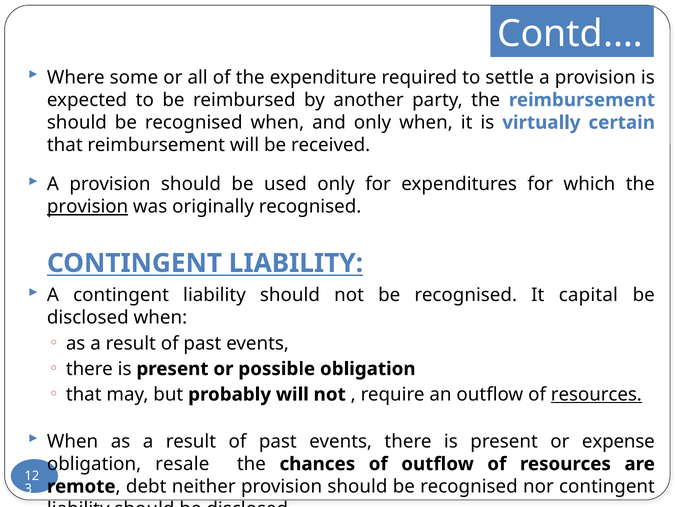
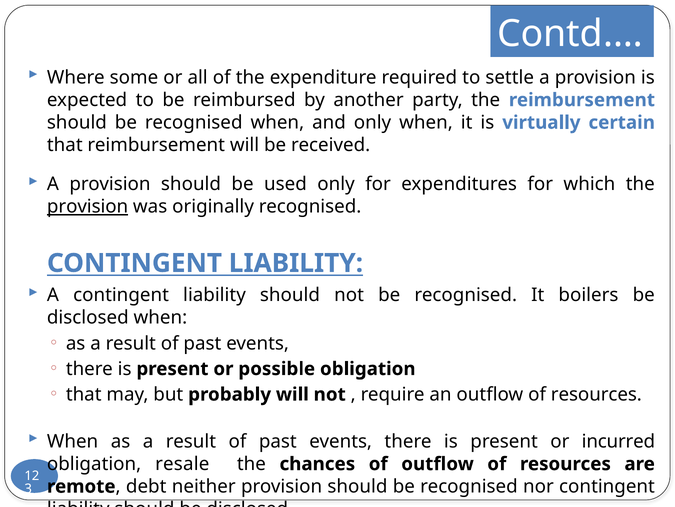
capital: capital -> boilers
resources at (596, 394) underline: present -> none
expense: expense -> incurred
